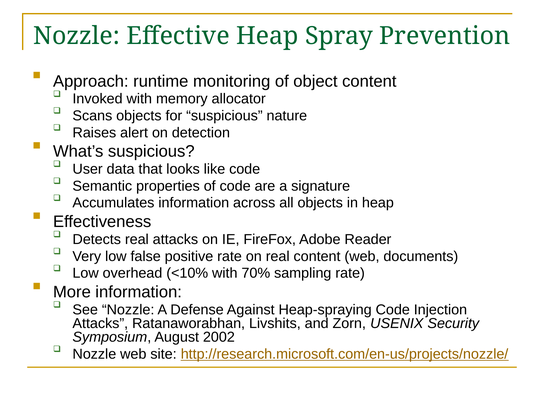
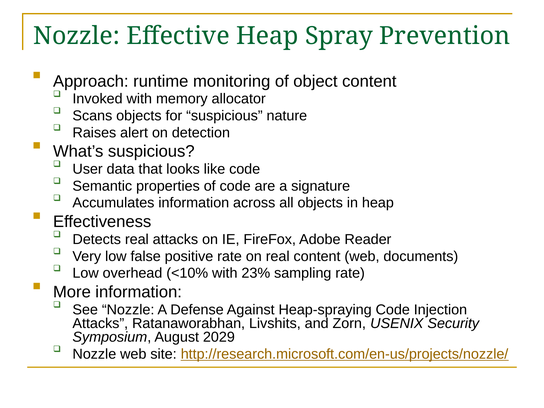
70%: 70% -> 23%
2002: 2002 -> 2029
